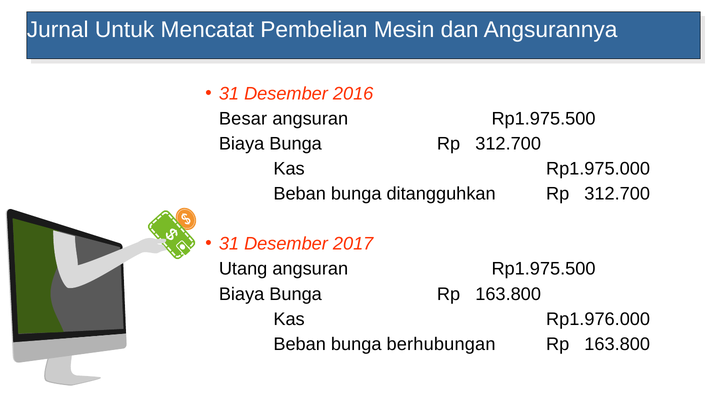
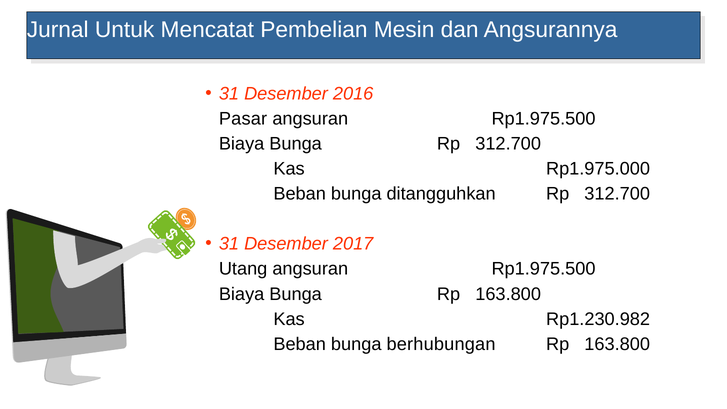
Besar: Besar -> Pasar
Rp1.976.000: Rp1.976.000 -> Rp1.230.982
